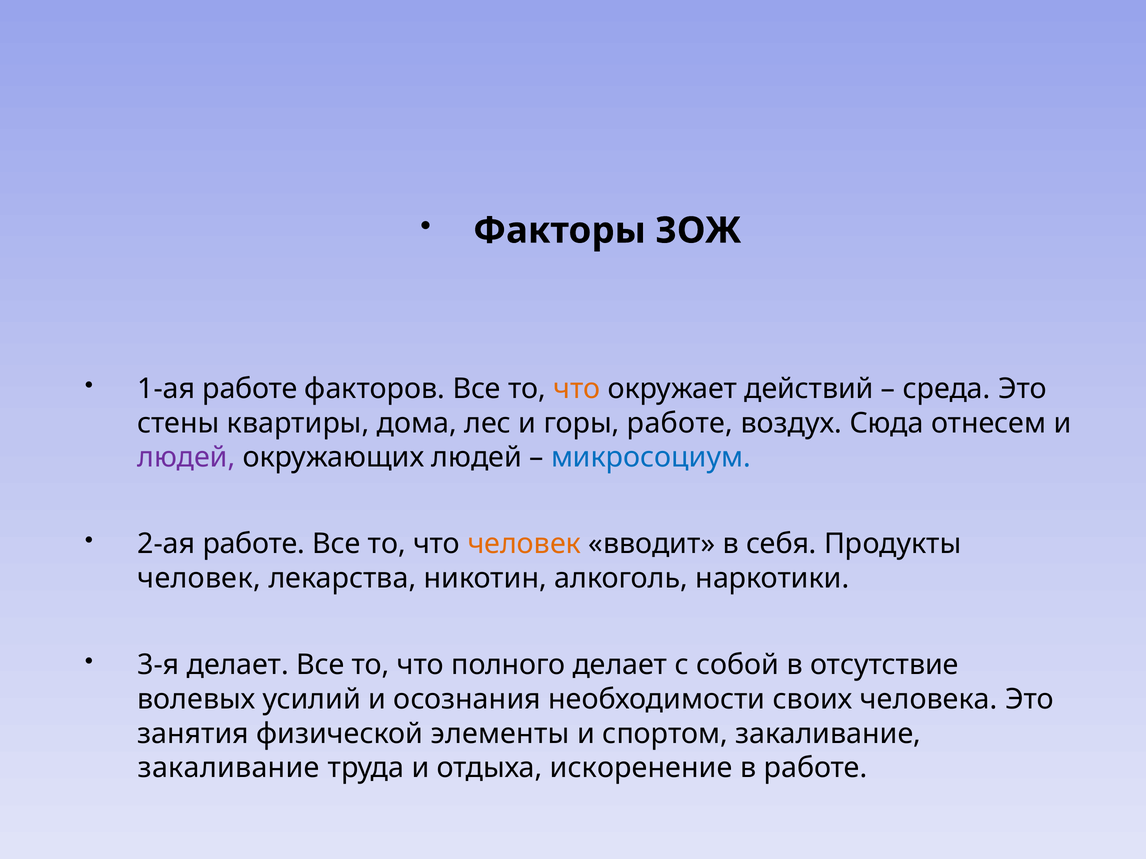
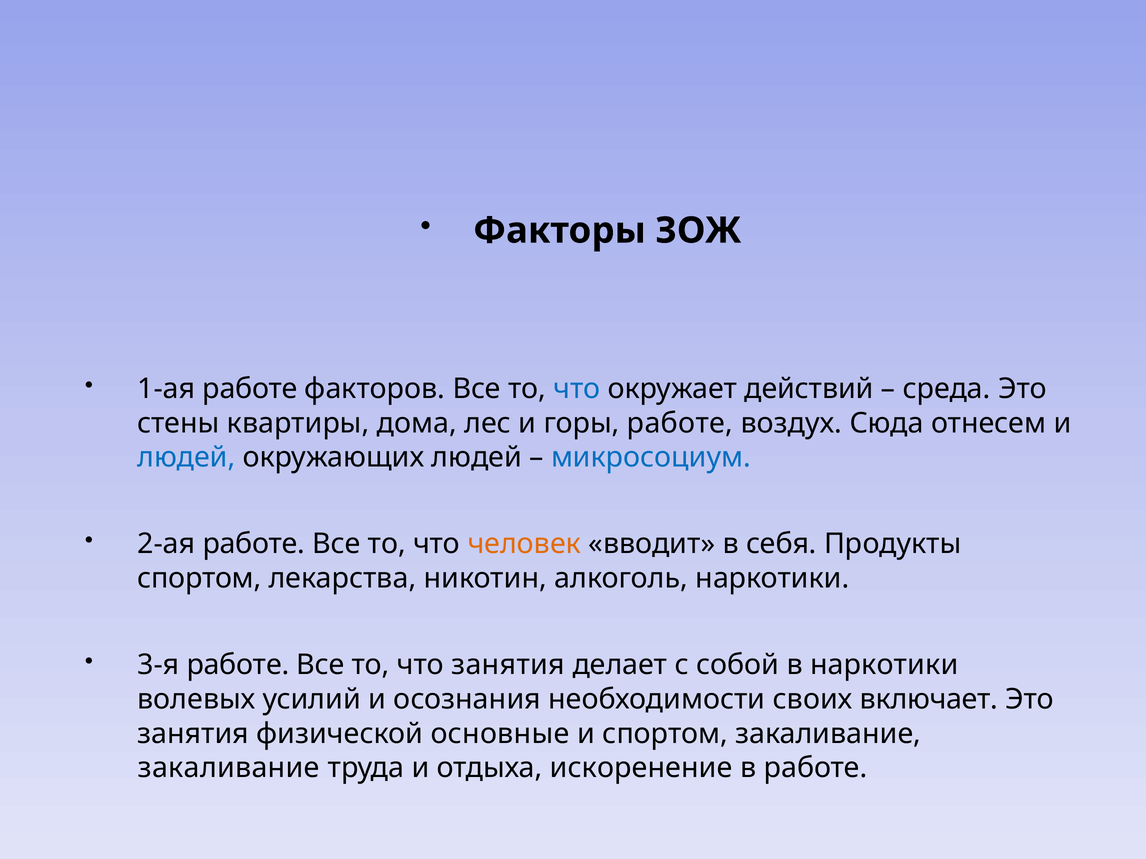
что at (577, 389) colour: orange -> blue
людей at (186, 458) colour: purple -> blue
человек at (199, 579): человек -> спортом
3-я делает: делает -> работе
что полного: полного -> занятия
в отсутствие: отсутствие -> наркотики
человека: человека -> включает
элементы: элементы -> основные
